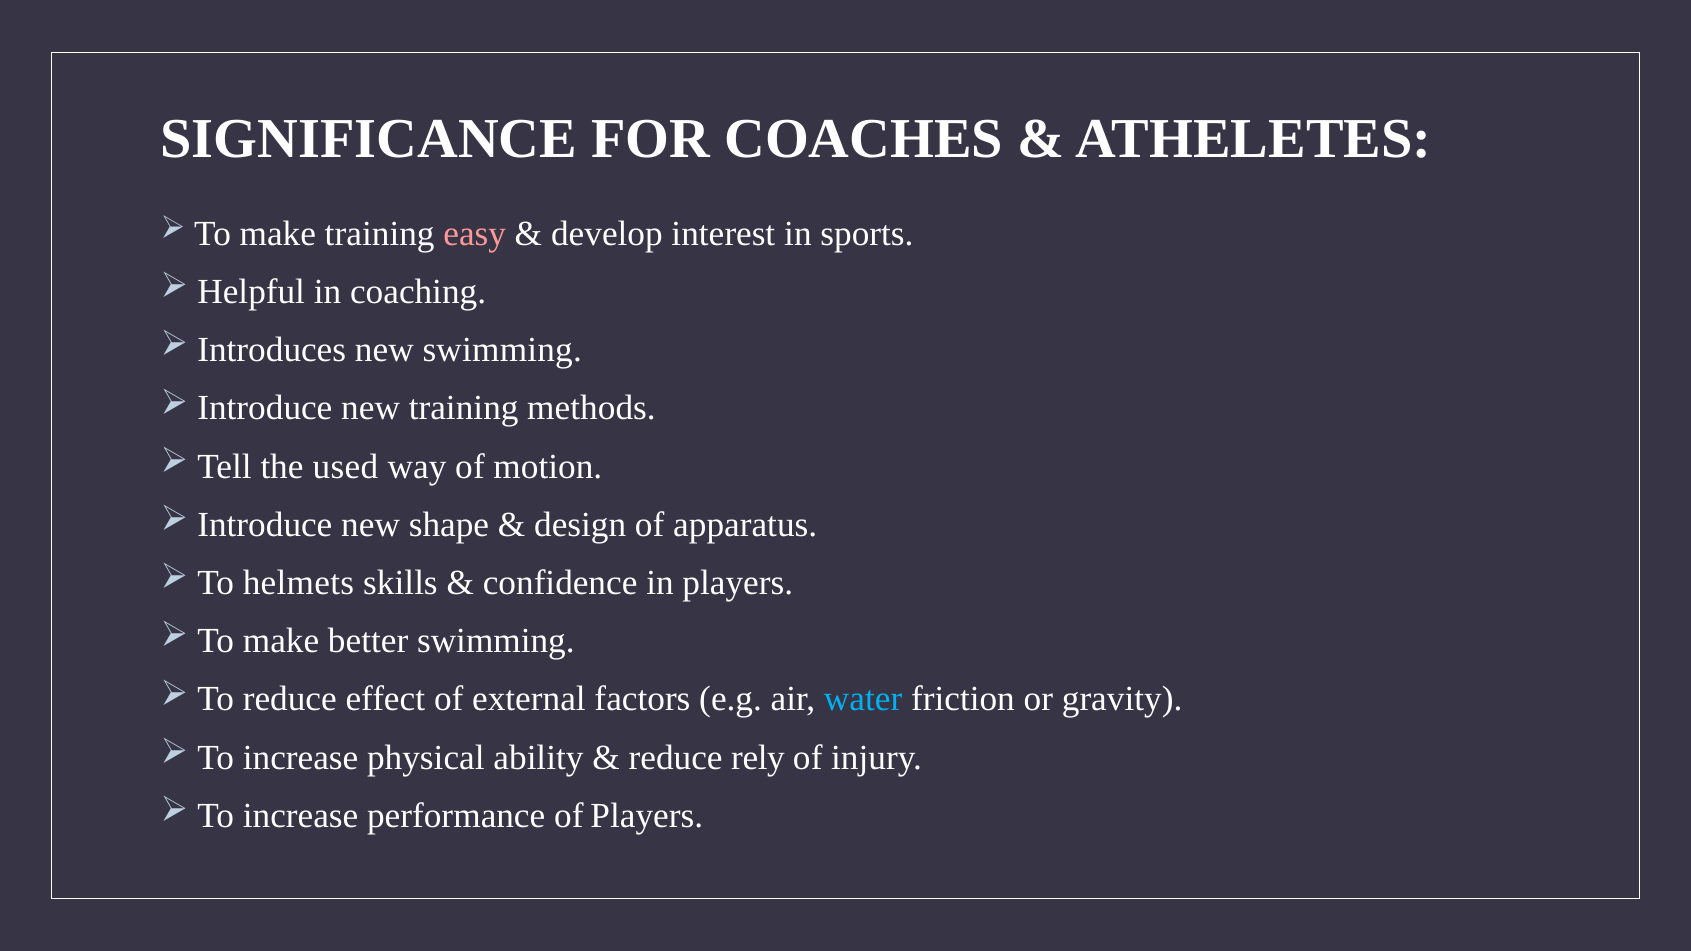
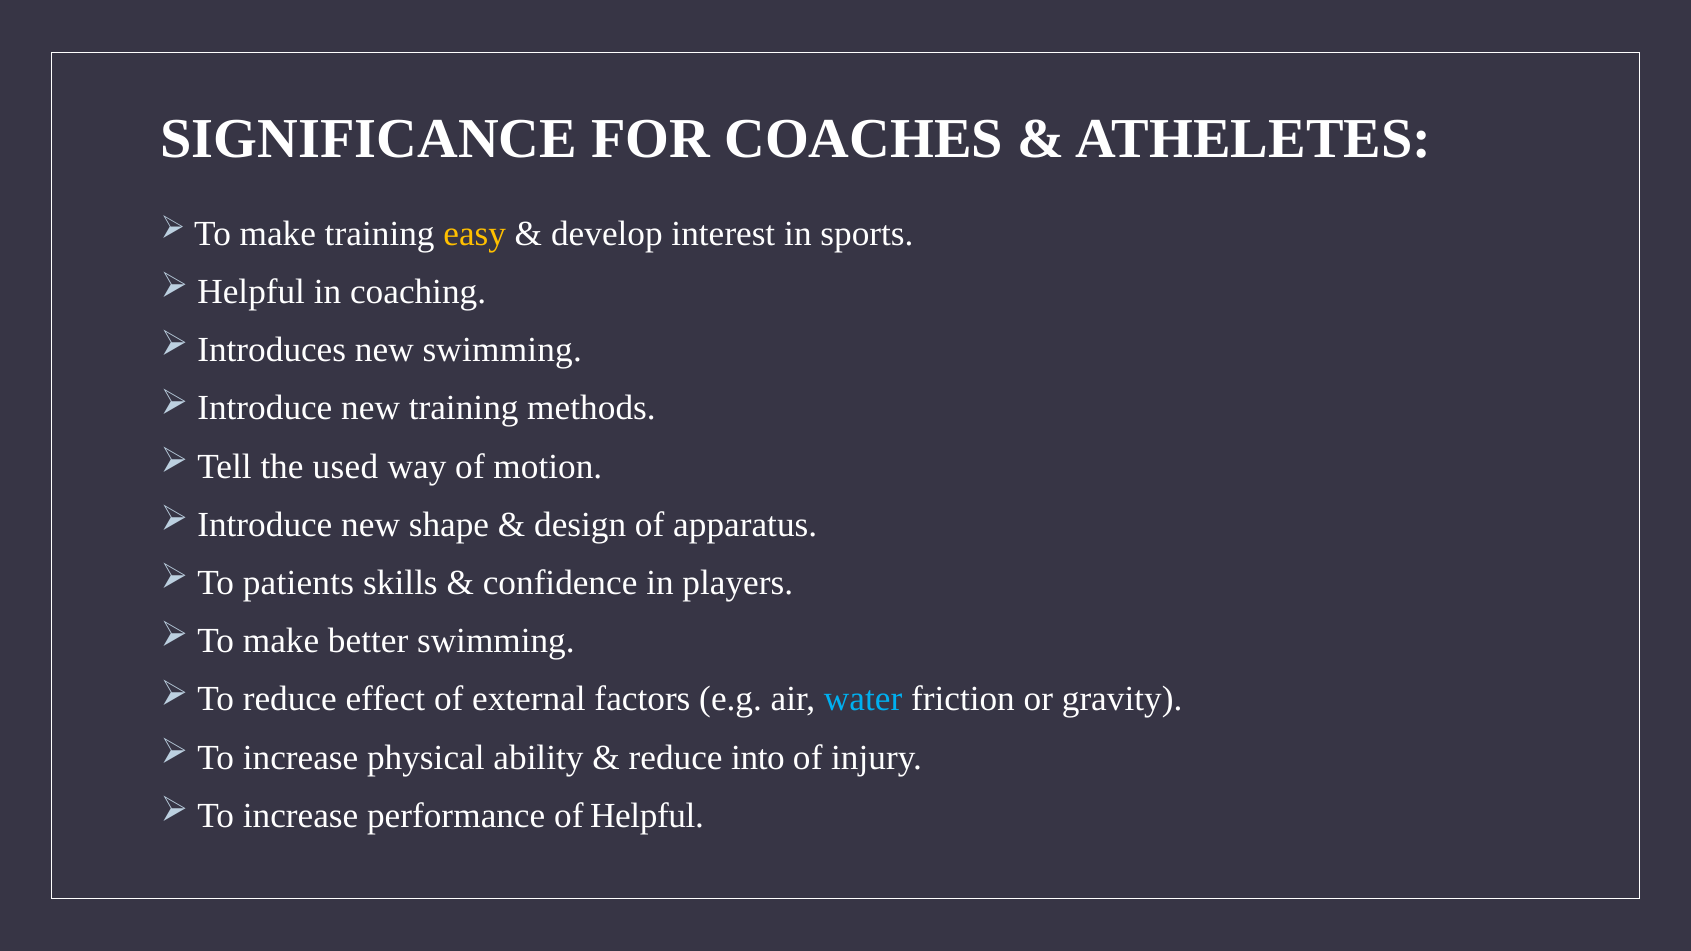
easy colour: pink -> yellow
helmets: helmets -> patients
rely: rely -> into
of Players: Players -> Helpful
